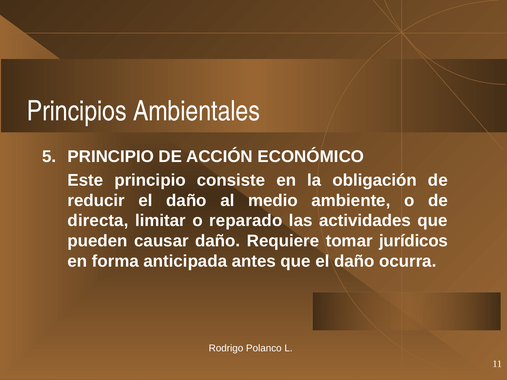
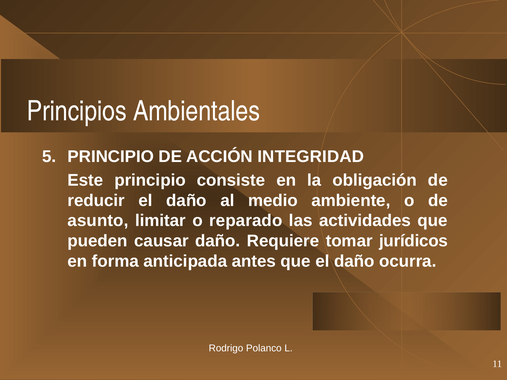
ECONÓMICO: ECONÓMICO -> INTEGRIDAD
directa: directa -> asunto
